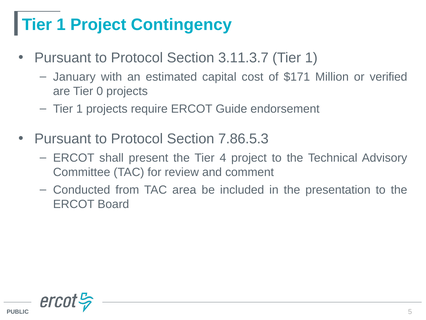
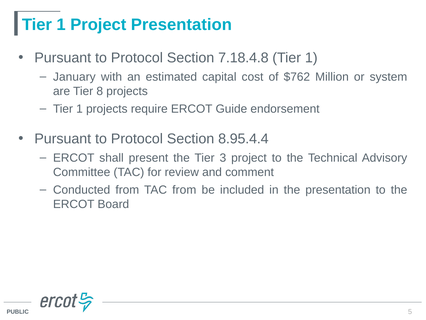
Project Contingency: Contingency -> Presentation
3.11.3.7: 3.11.3.7 -> 7.18.4.8
$171: $171 -> $762
verified: verified -> system
0: 0 -> 8
7.86.5.3: 7.86.5.3 -> 8.95.4.4
4: 4 -> 3
TAC area: area -> from
